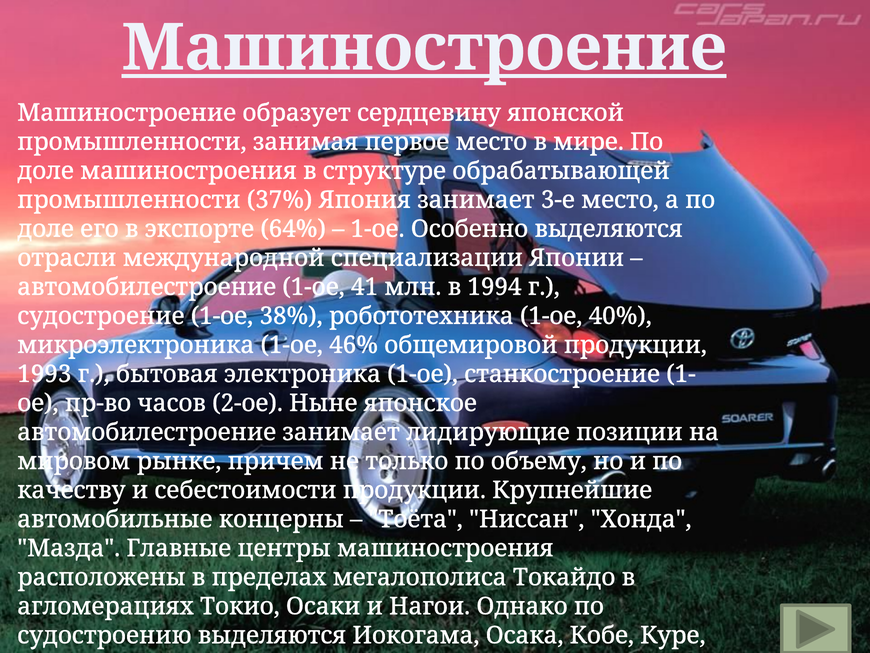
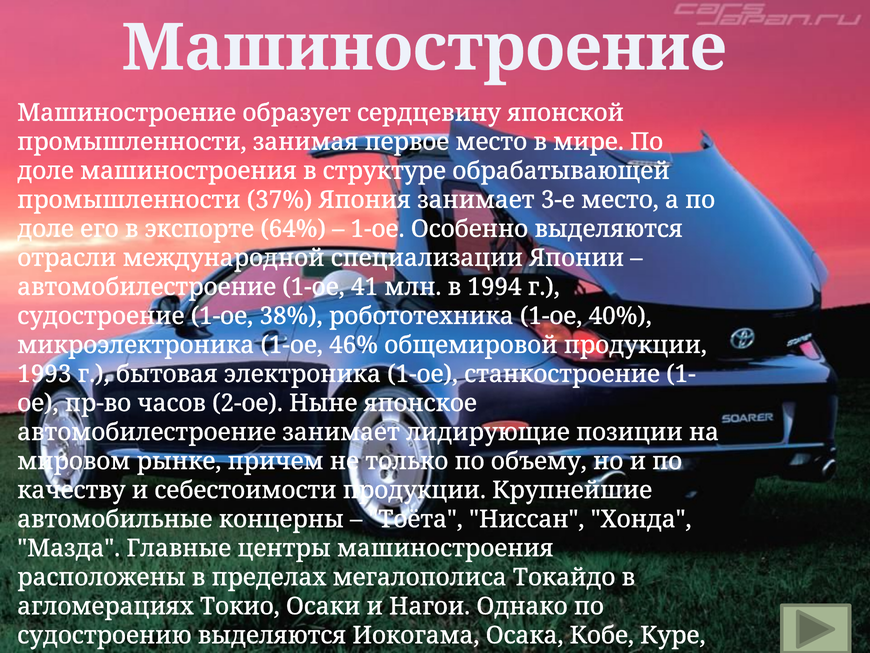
Машиностроение at (424, 48) underline: present -> none
